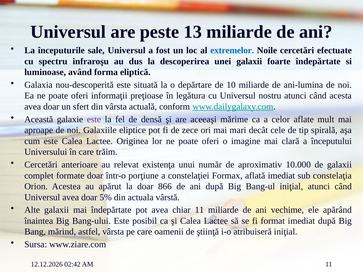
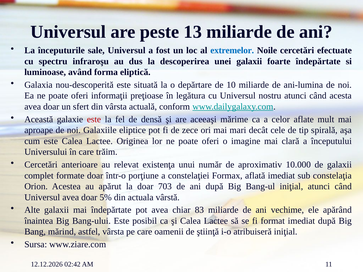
este at (94, 119) colour: purple -> red
866: 866 -> 703
chiar 11: 11 -> 83
